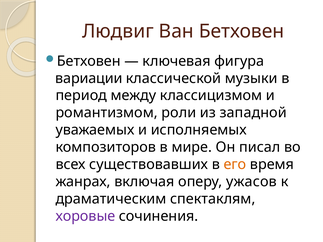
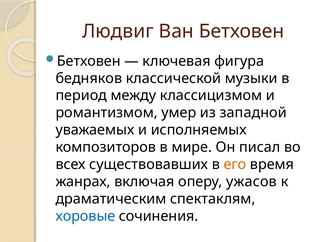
вариации: вариации -> бедняков
роли: роли -> умер
хоровые colour: purple -> blue
